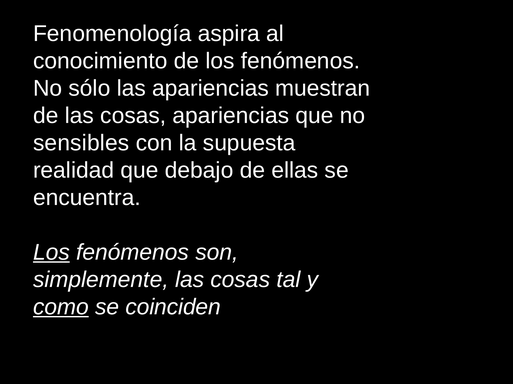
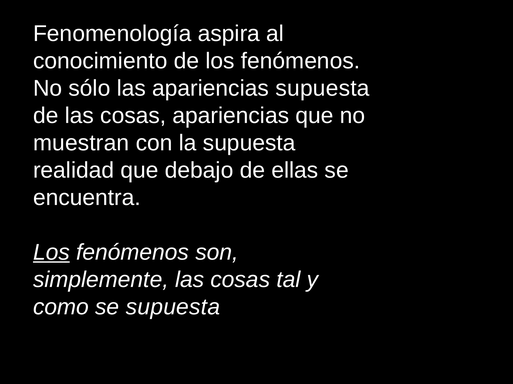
apariencias muestran: muestran -> supuesta
sensibles: sensibles -> muestran
como underline: present -> none
se coinciden: coinciden -> supuesta
